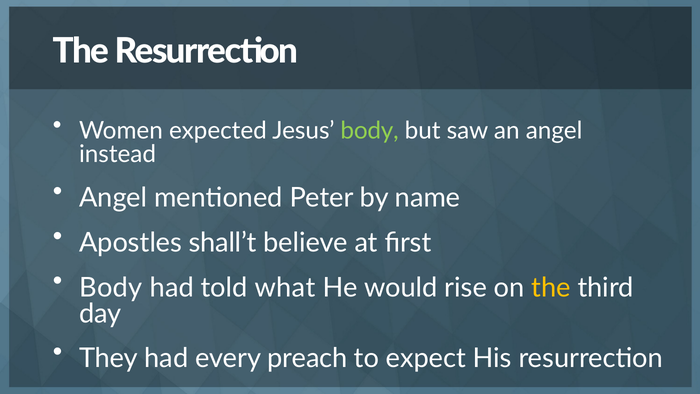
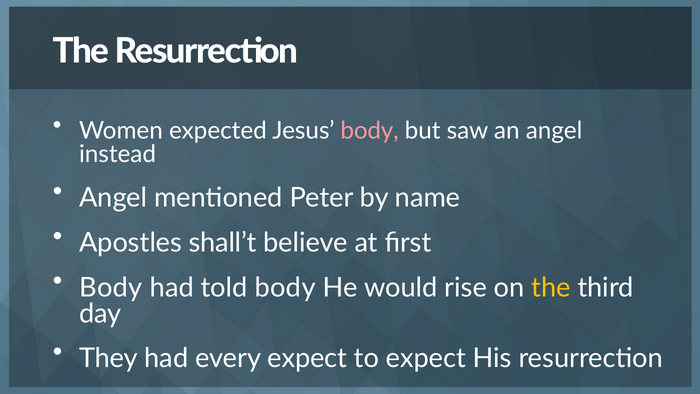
body at (370, 131) colour: light green -> pink
told what: what -> body
every preach: preach -> expect
